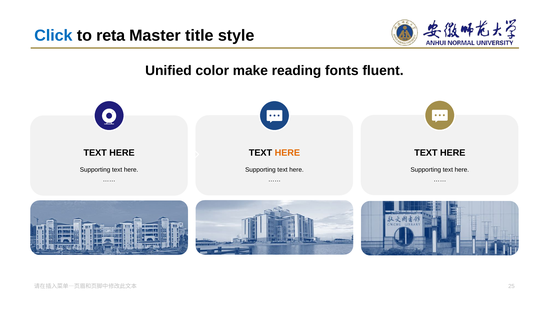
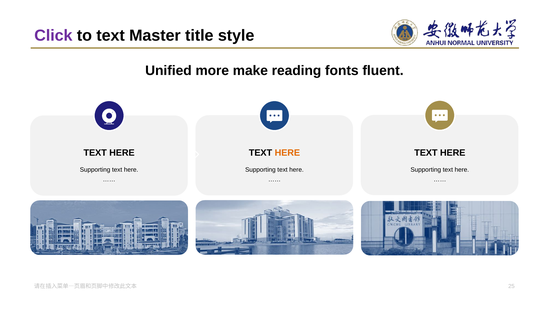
Click colour: blue -> purple
to reta: reta -> text
color: color -> more
